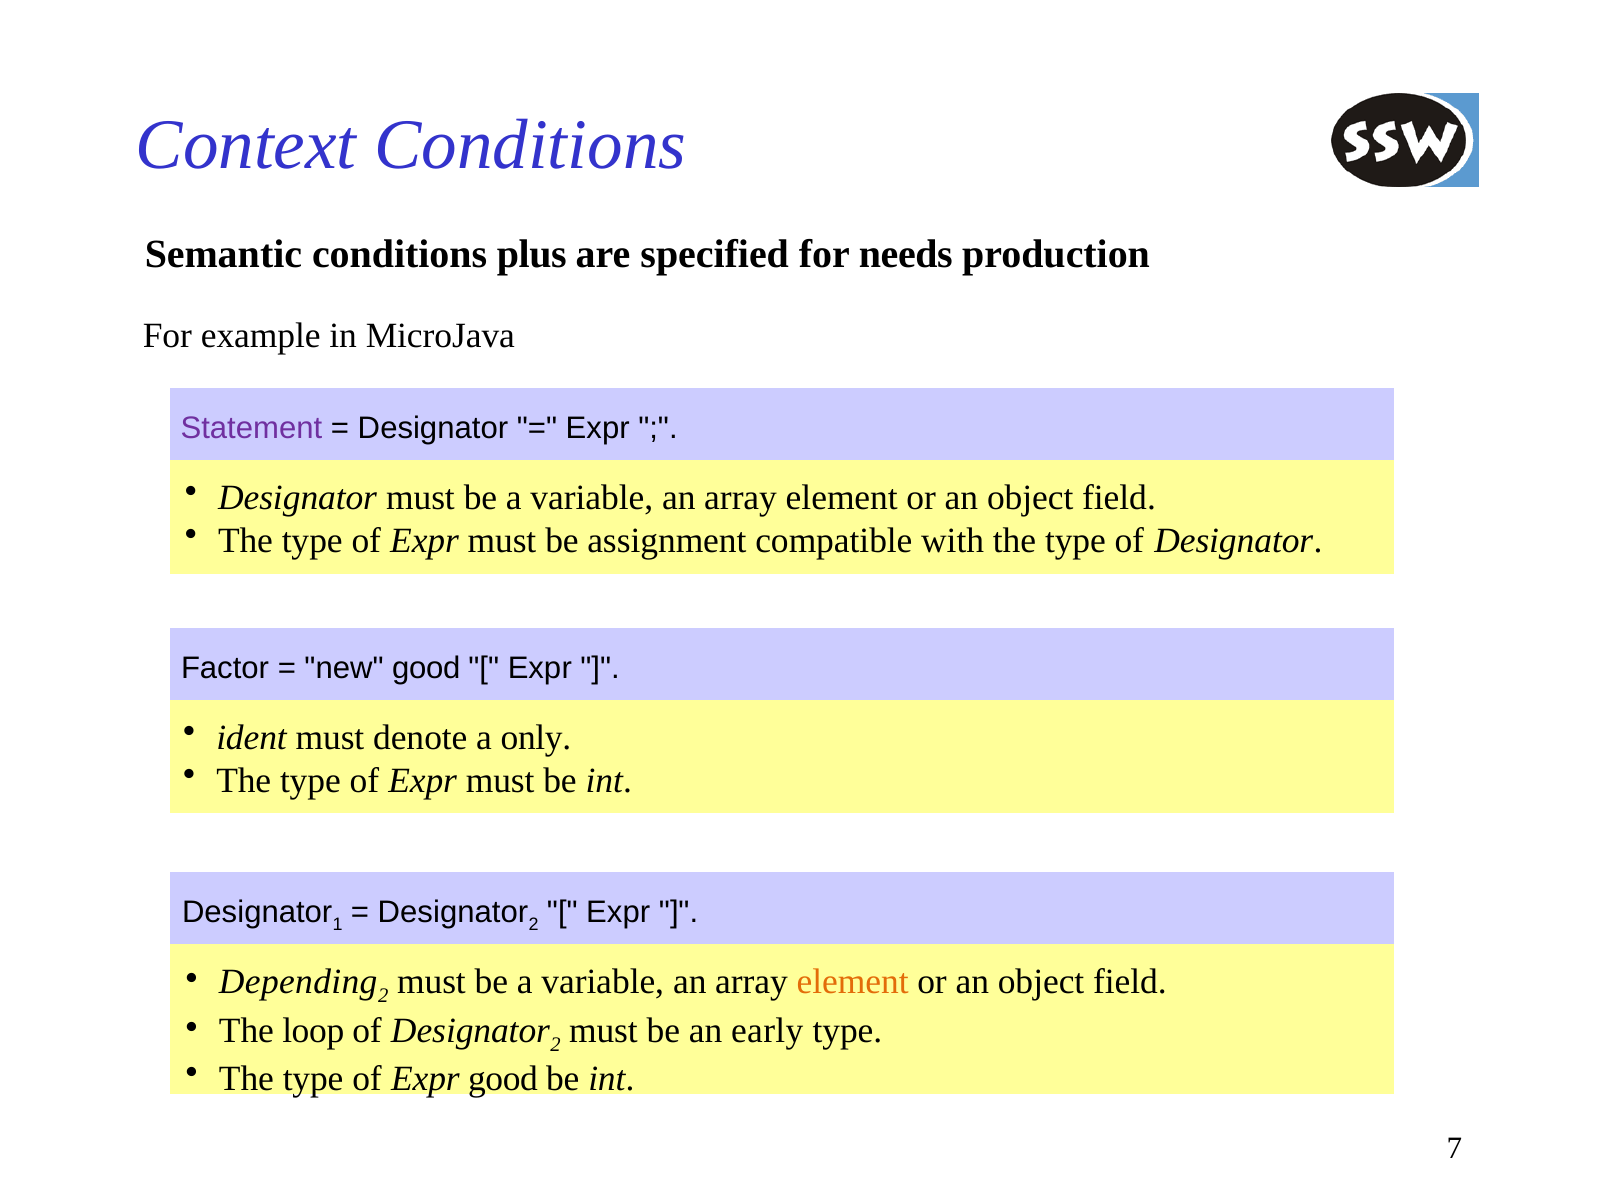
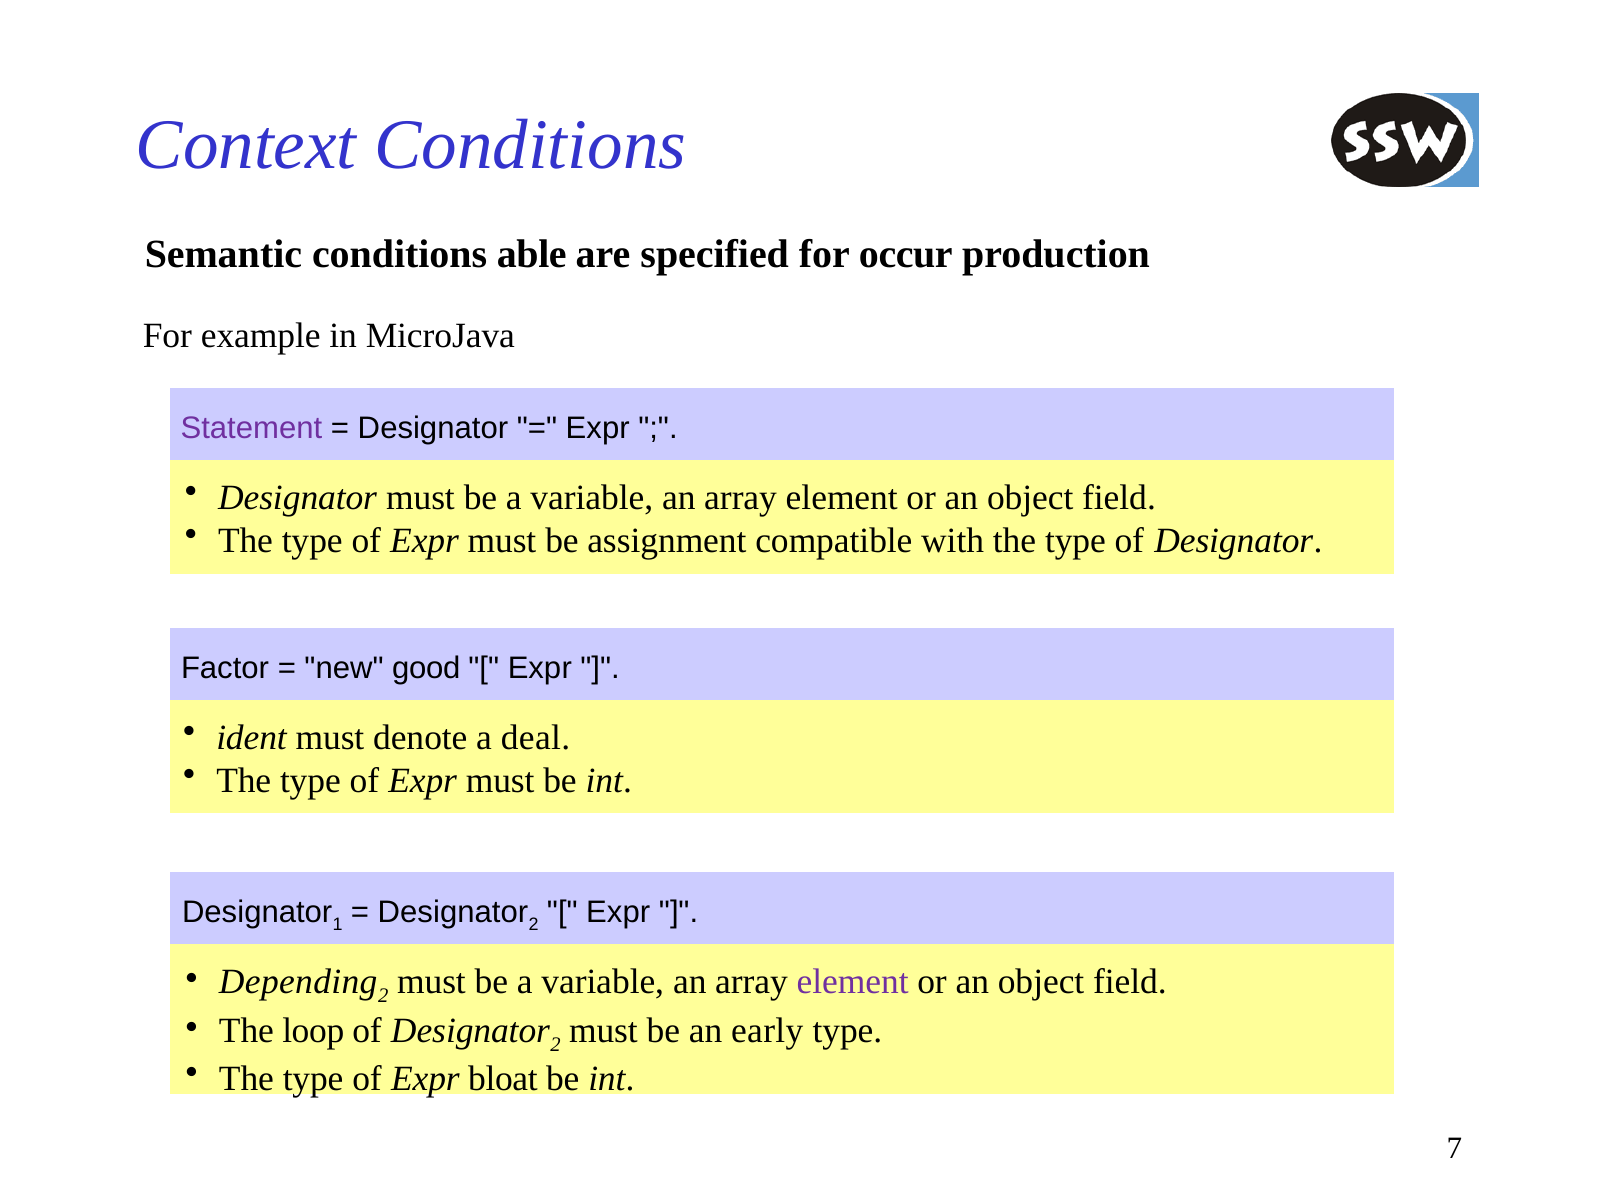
plus: plus -> able
needs: needs -> occur
only: only -> deal
element at (853, 982) colour: orange -> purple
Expr good: good -> bloat
